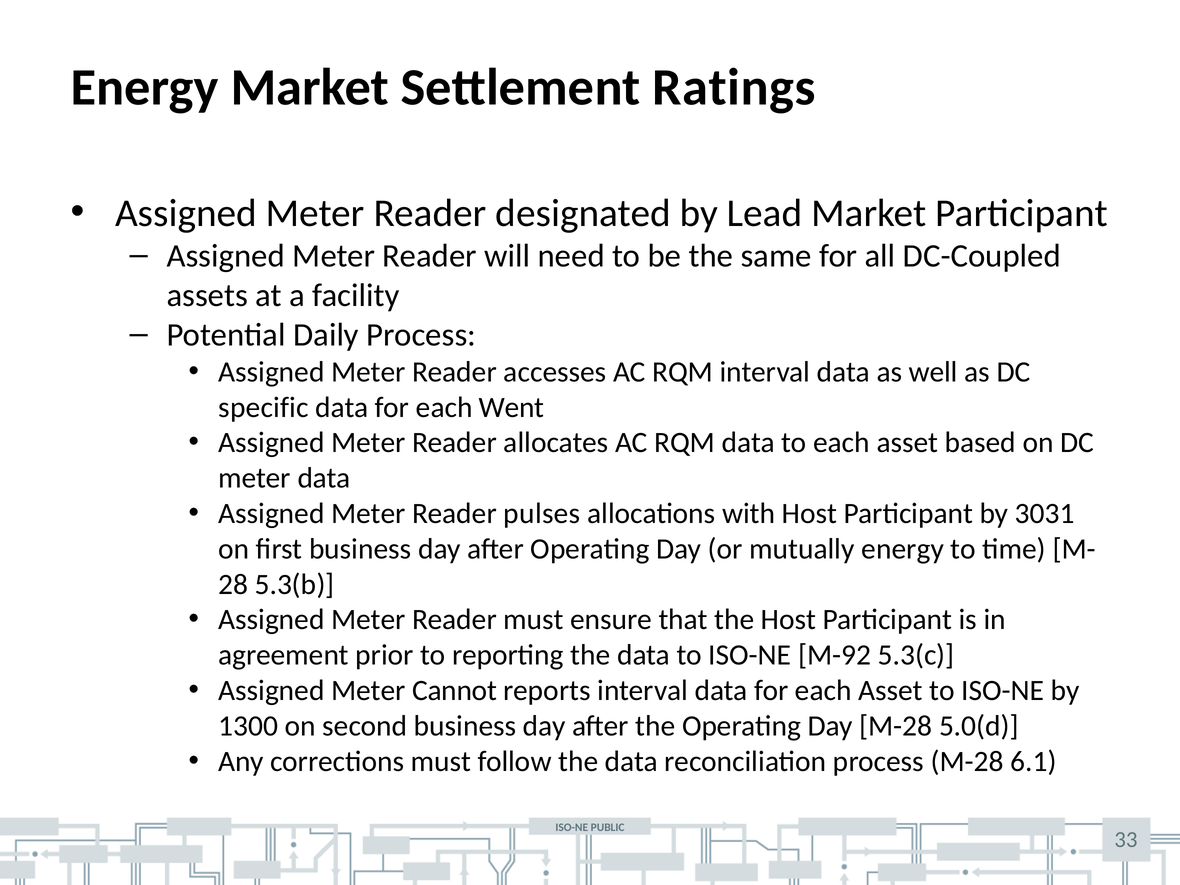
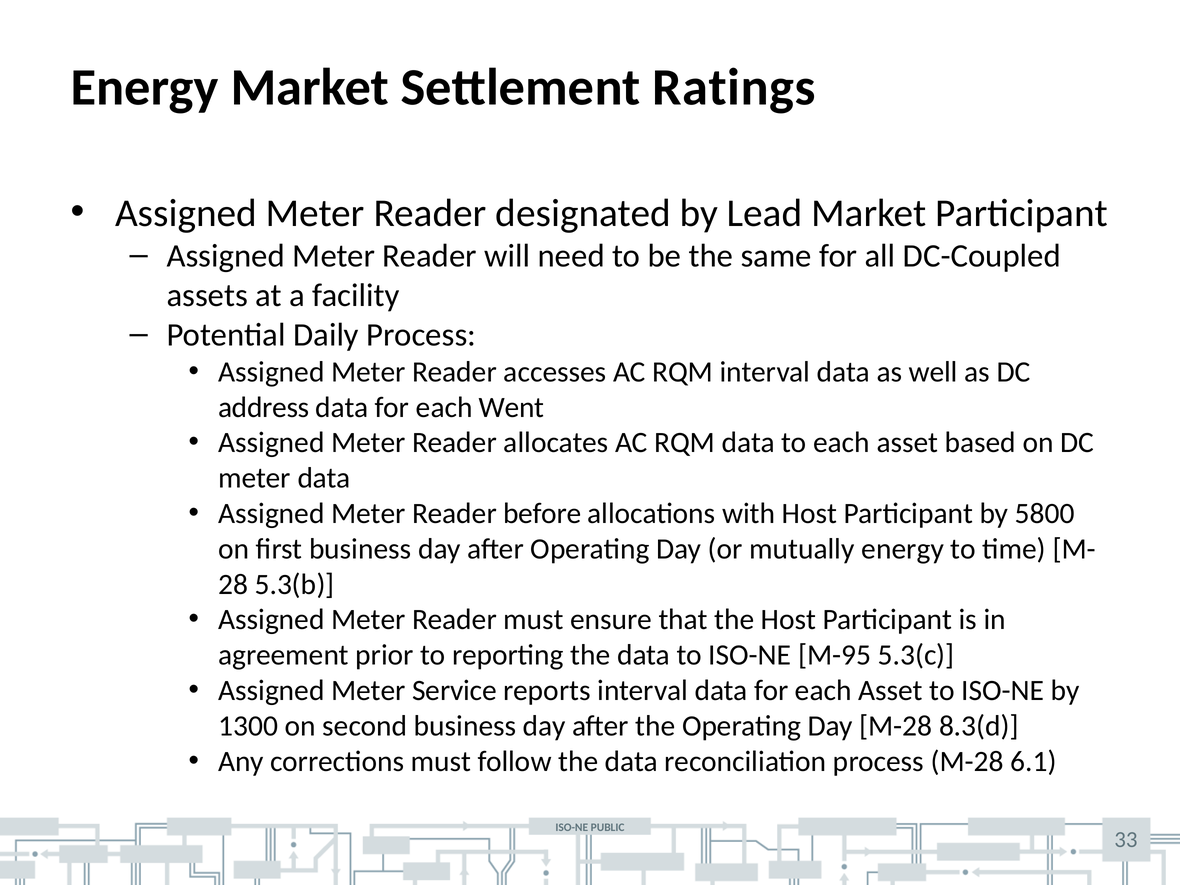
specific: specific -> address
pulses: pulses -> before
3031: 3031 -> 5800
M-92: M-92 -> M-95
Cannot: Cannot -> Service
5.0(d: 5.0(d -> 8.3(d
